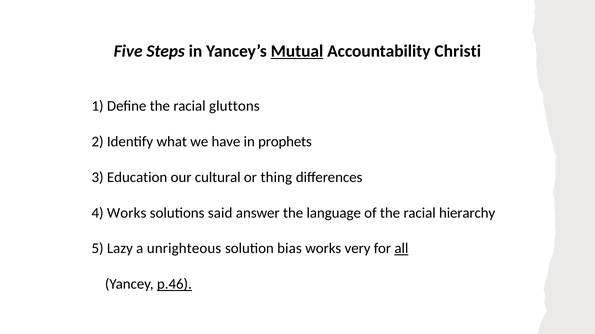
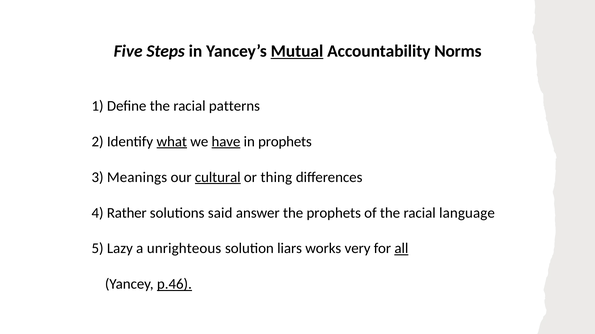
Christi: Christi -> Norms
gluttons: gluttons -> patterns
what underline: none -> present
have underline: none -> present
Education: Education -> Meanings
cultural underline: none -> present
4 Works: Works -> Rather
the language: language -> prophets
hierarchy: hierarchy -> language
bias: bias -> liars
